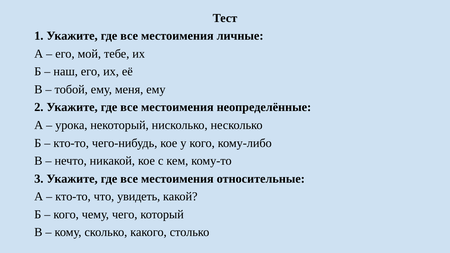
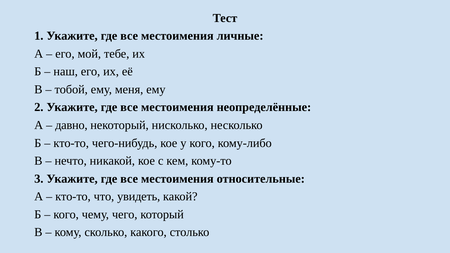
урока: урока -> давно
